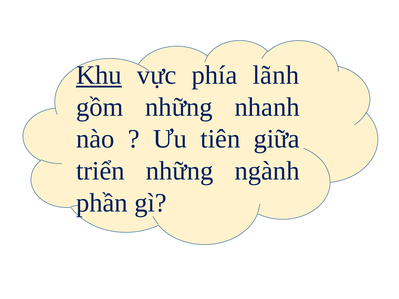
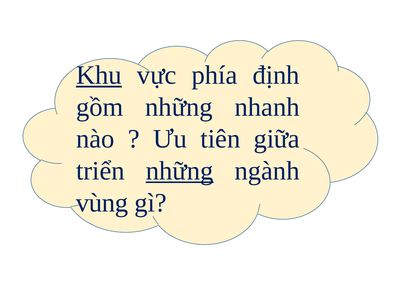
lãnh: lãnh -> định
những at (180, 171) underline: none -> present
phần: phần -> vùng
